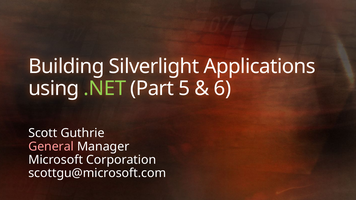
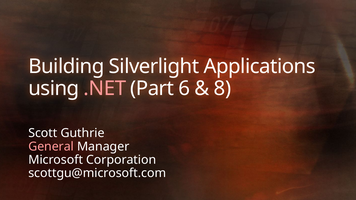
.NET colour: light green -> pink
5: 5 -> 6
6: 6 -> 8
